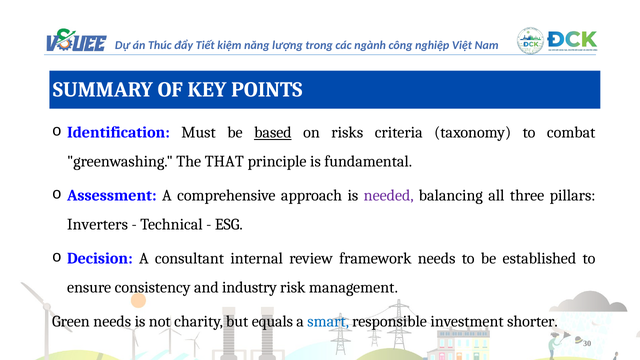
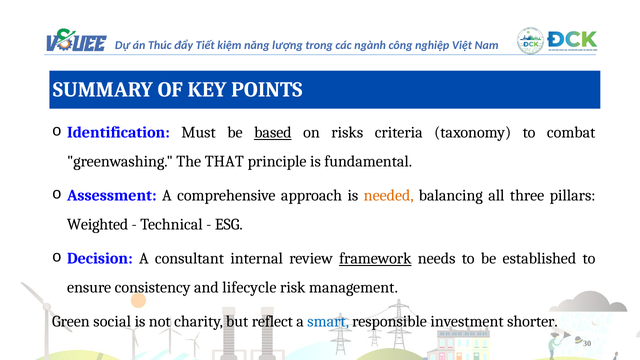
needed colour: purple -> orange
Inverters: Inverters -> Weighted
framework underline: none -> present
industry: industry -> lifecycle
Green needs: needs -> social
equals: equals -> reflect
